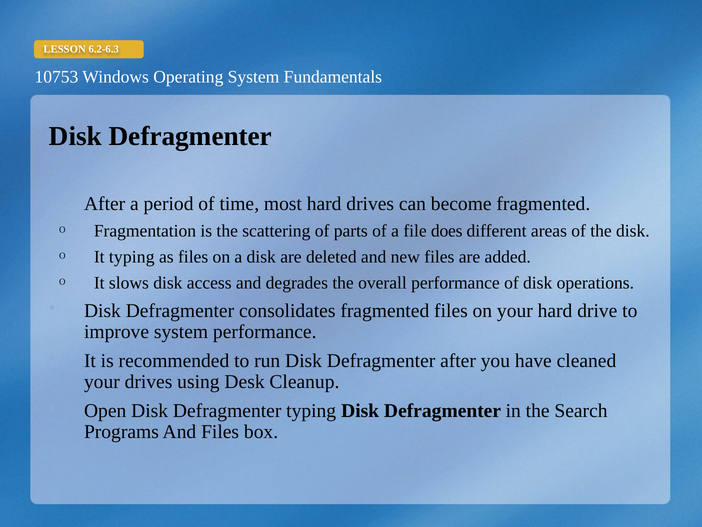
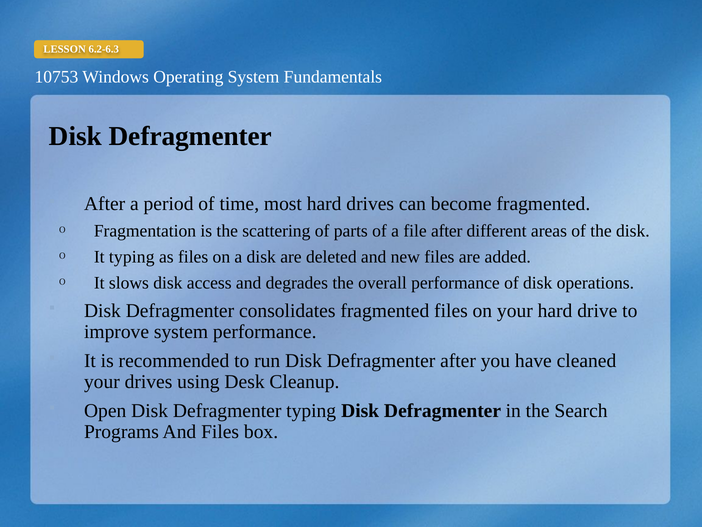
file does: does -> after
